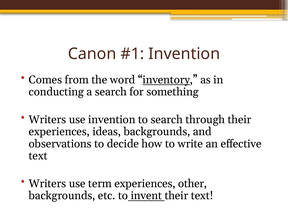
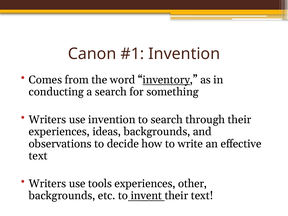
term: term -> tools
